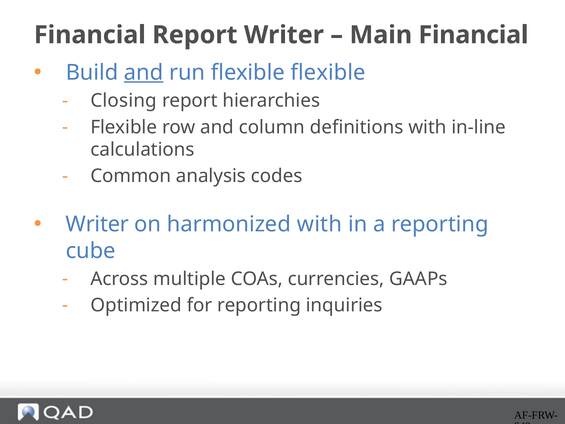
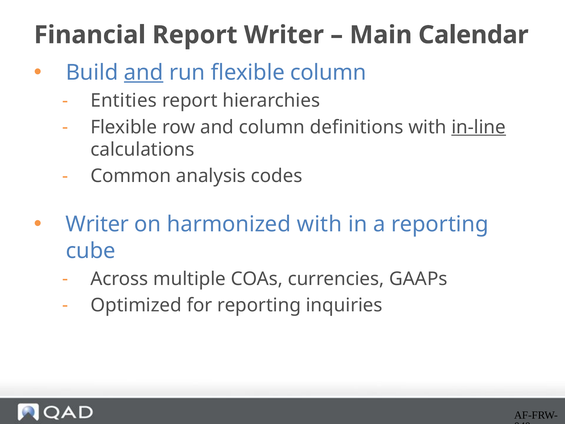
Main Financial: Financial -> Calendar
flexible flexible: flexible -> column
Closing: Closing -> Entities
in-line underline: none -> present
